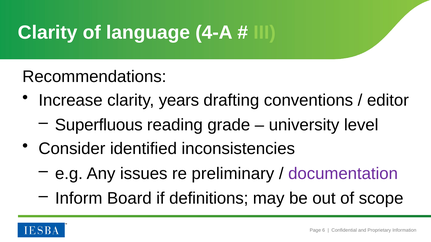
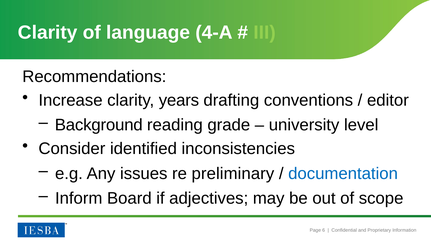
Superfluous: Superfluous -> Background
documentation colour: purple -> blue
definitions: definitions -> adjectives
